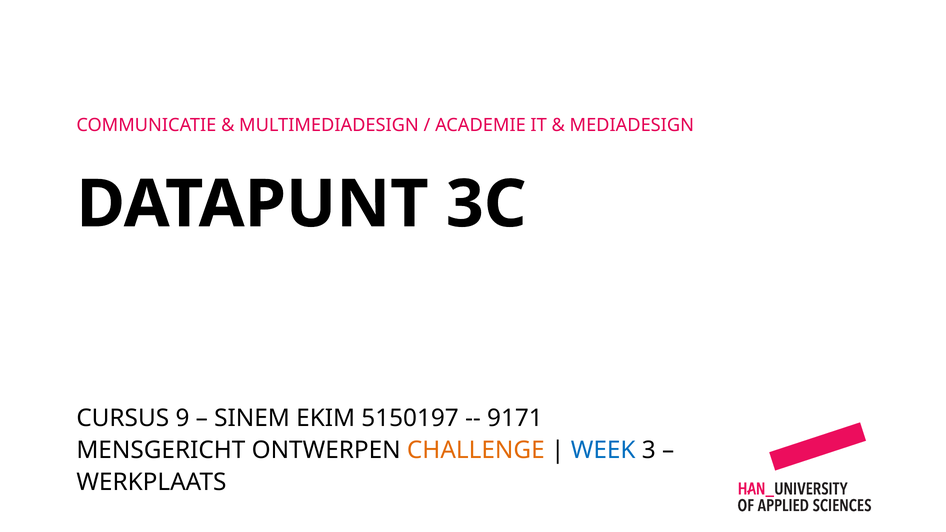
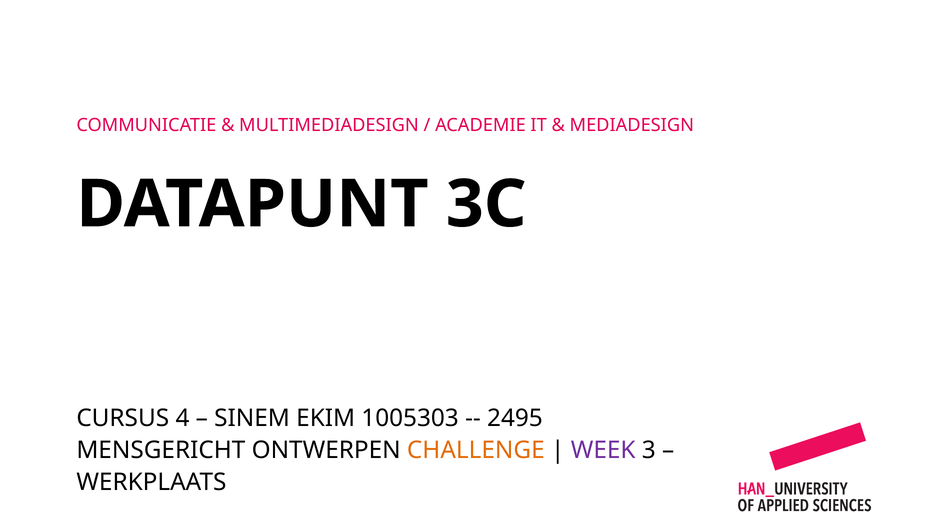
9: 9 -> 4
5150197: 5150197 -> 1005303
9171: 9171 -> 2495
WEEK colour: blue -> purple
